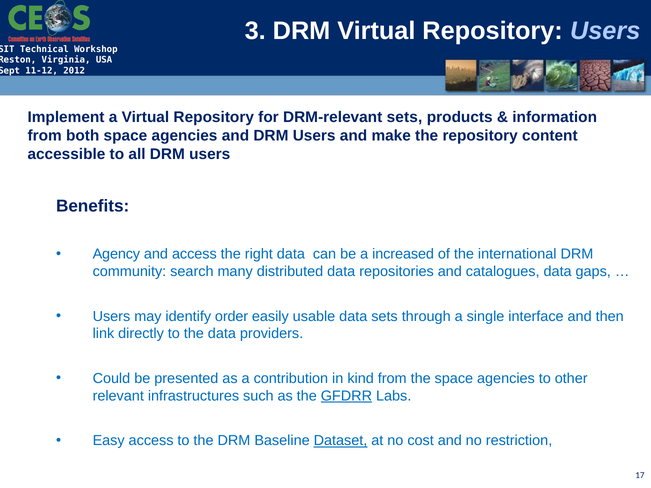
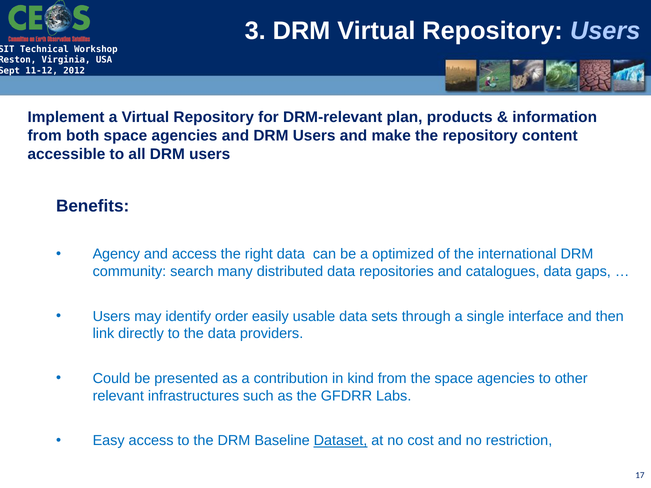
DRM-relevant sets: sets -> plan
increased: increased -> optimized
GFDRR underline: present -> none
